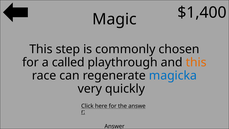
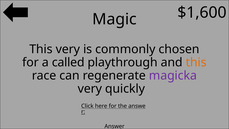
$1,400: $1,400 -> $1,600
This step: step -> very
magicka colour: blue -> purple
